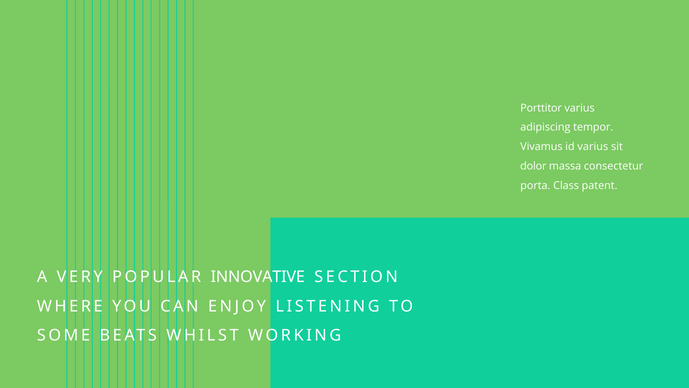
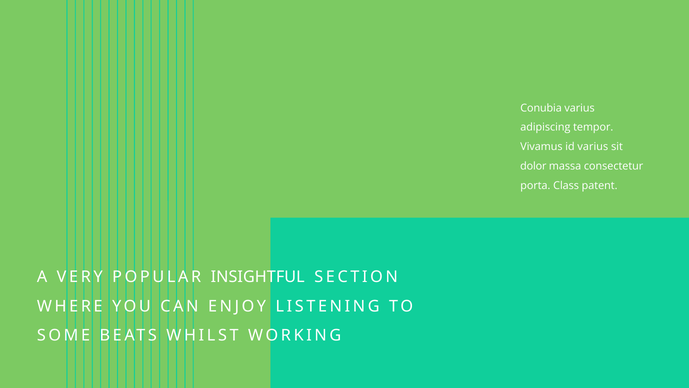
Porttitor: Porttitor -> Conubia
INNOVATIVE: INNOVATIVE -> INSIGHTFUL
